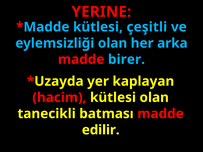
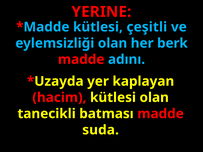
arka: arka -> berk
birer: birer -> adını
edilir: edilir -> suda
